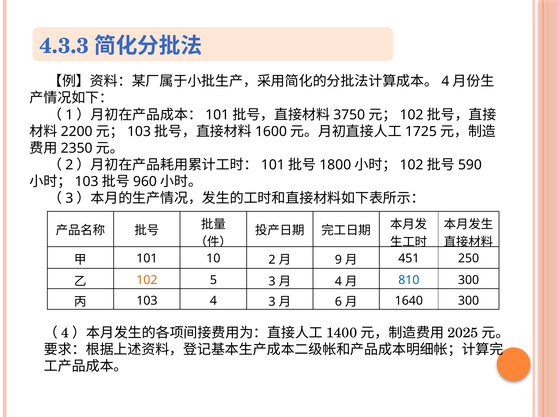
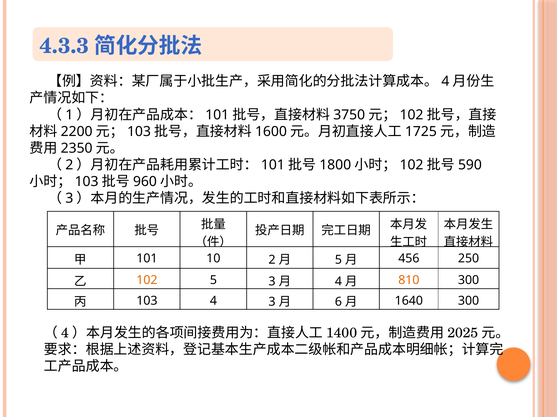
9 at (338, 260): 9 -> 5
451: 451 -> 456
810 colour: blue -> orange
